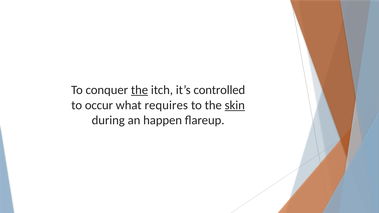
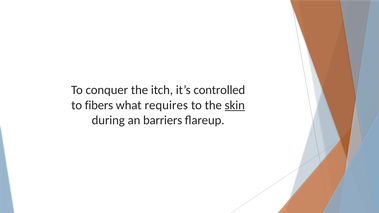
the at (140, 90) underline: present -> none
occur: occur -> fibers
happen: happen -> barriers
